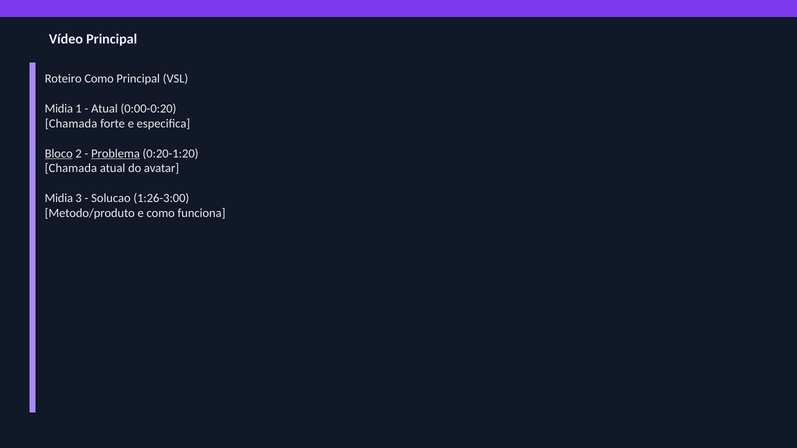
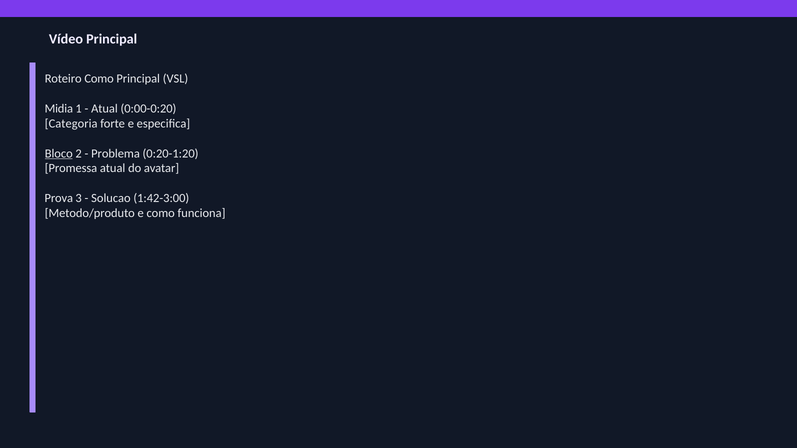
Chamada at (71, 124): Chamada -> Categoria
Problema underline: present -> none
Chamada at (71, 169): Chamada -> Promessa
Midia at (59, 198): Midia -> Prova
1:26-3:00: 1:26-3:00 -> 1:42-3:00
